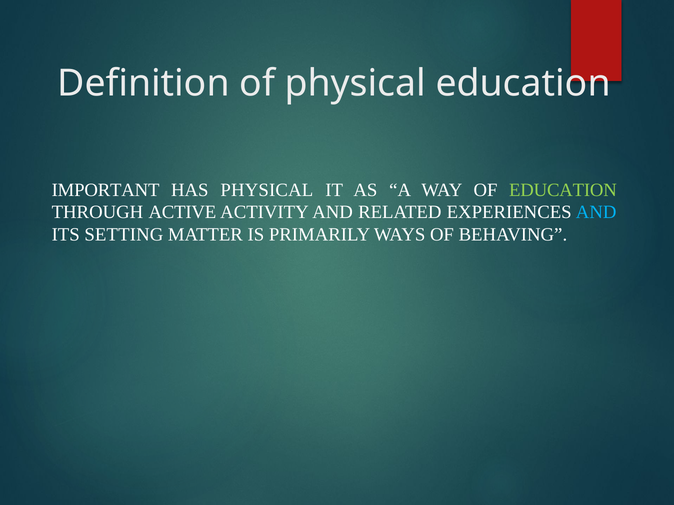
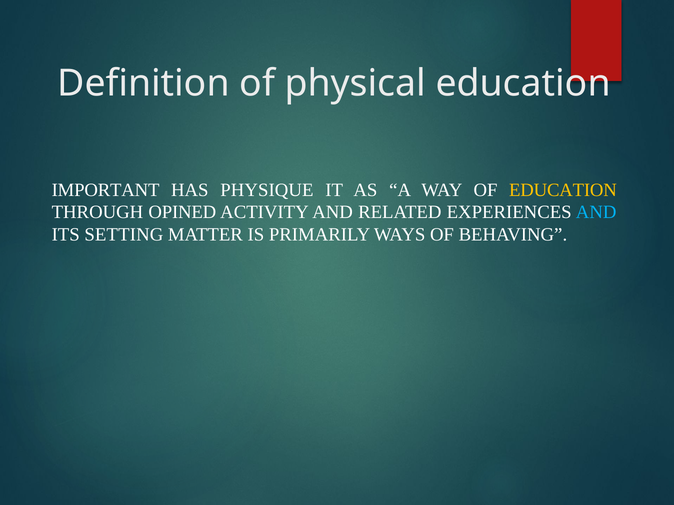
HAS PHYSICAL: PHYSICAL -> PHYSIQUE
EDUCATION at (563, 190) colour: light green -> yellow
ACTIVE: ACTIVE -> OPINED
